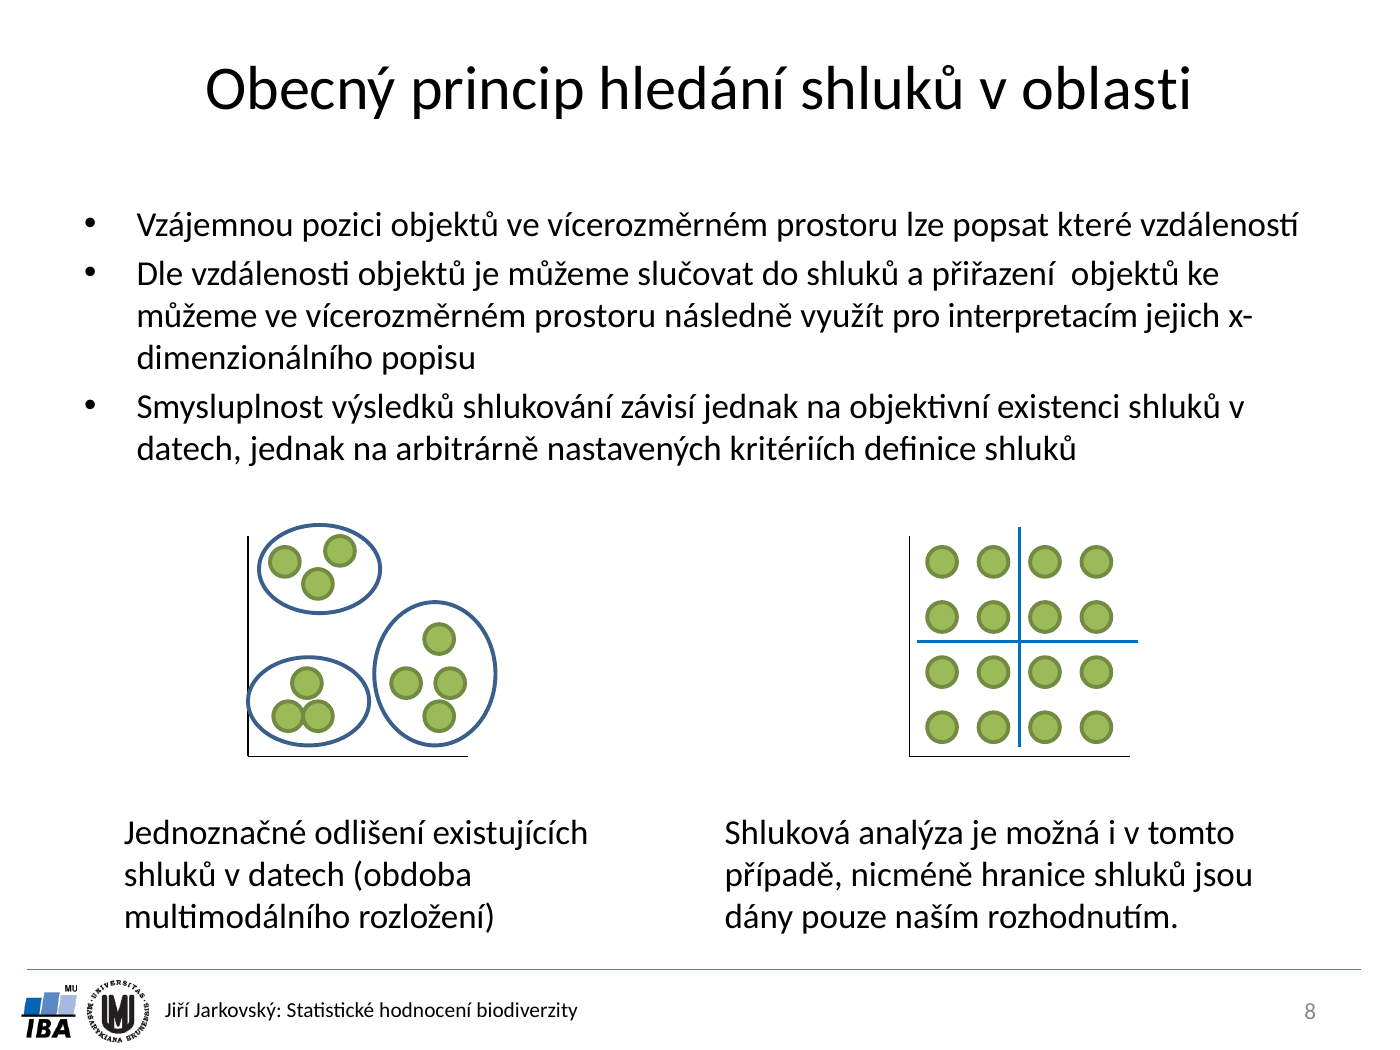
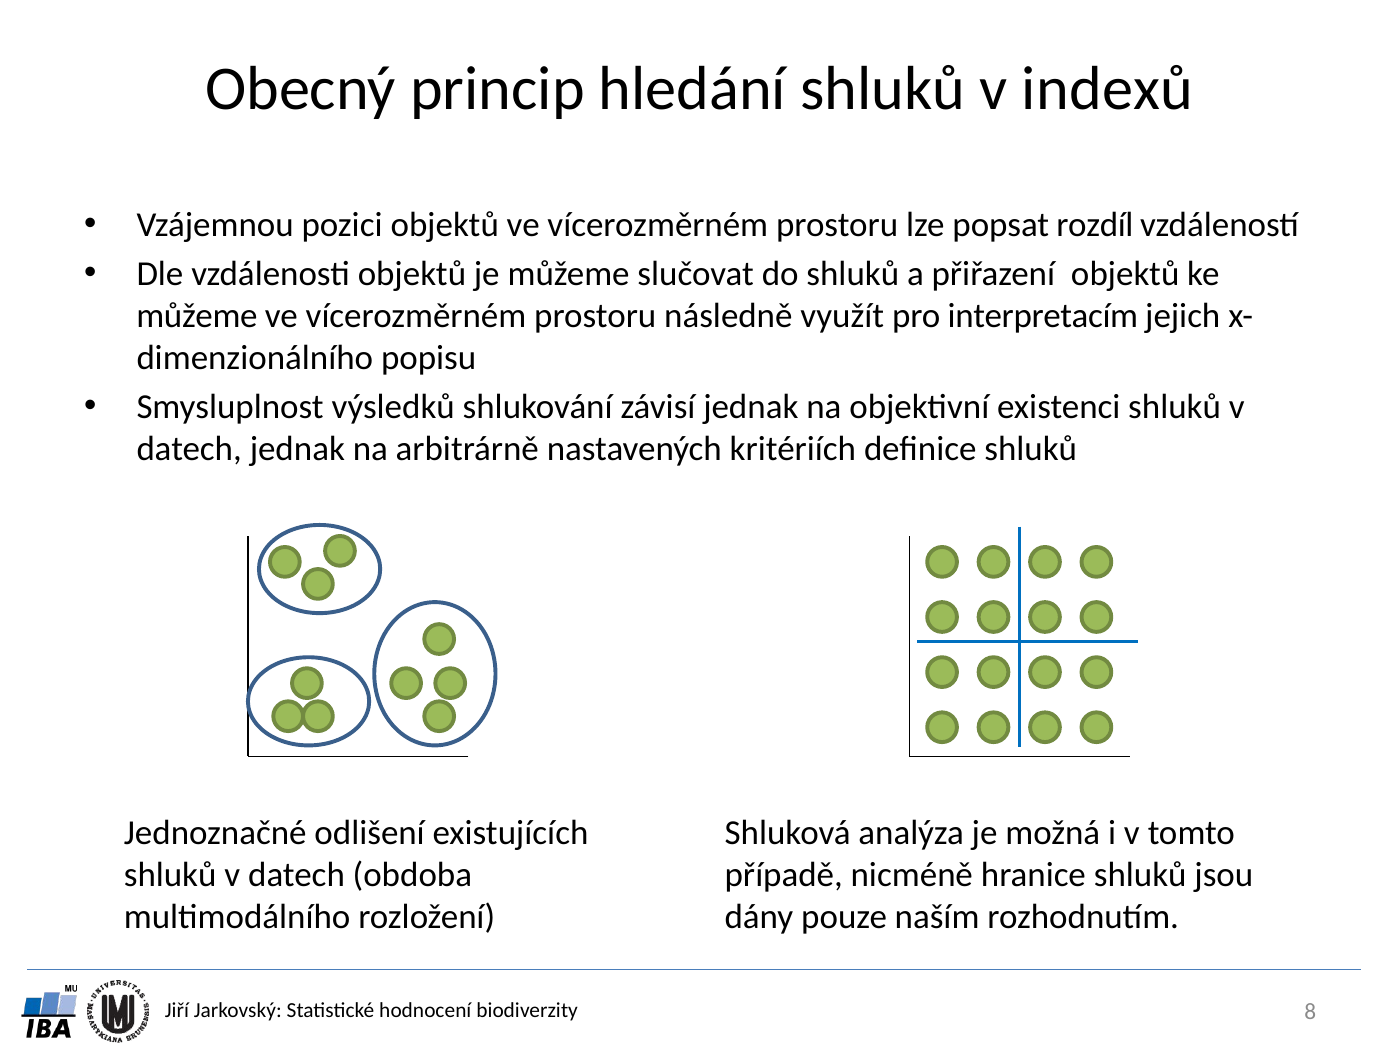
oblasti: oblasti -> indexů
které: které -> rozdíl
